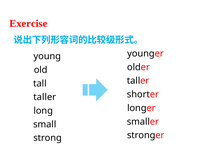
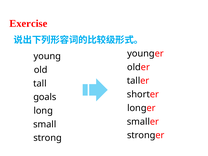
taller at (45, 97): taller -> goals
